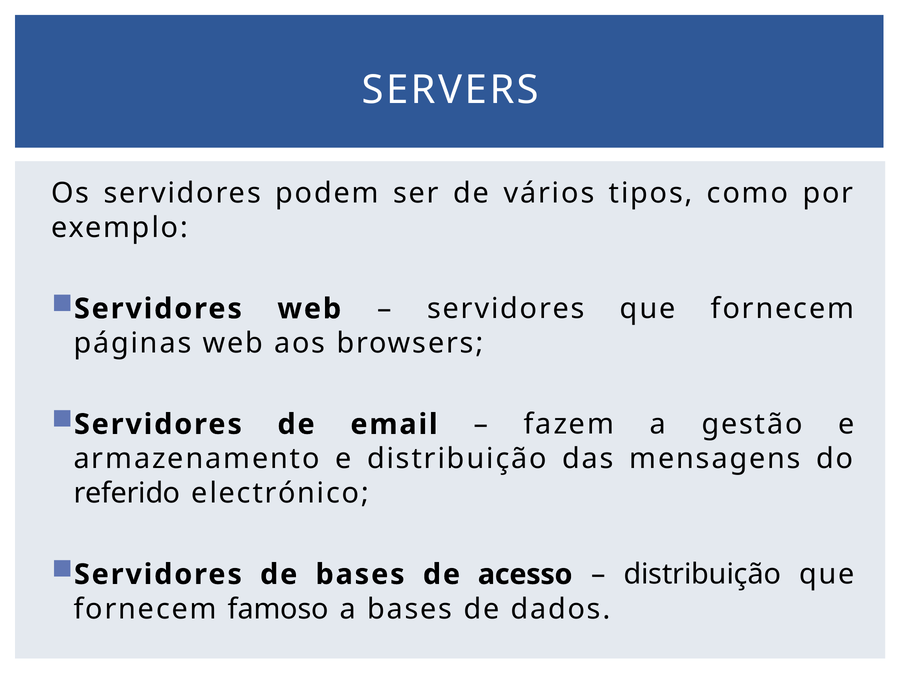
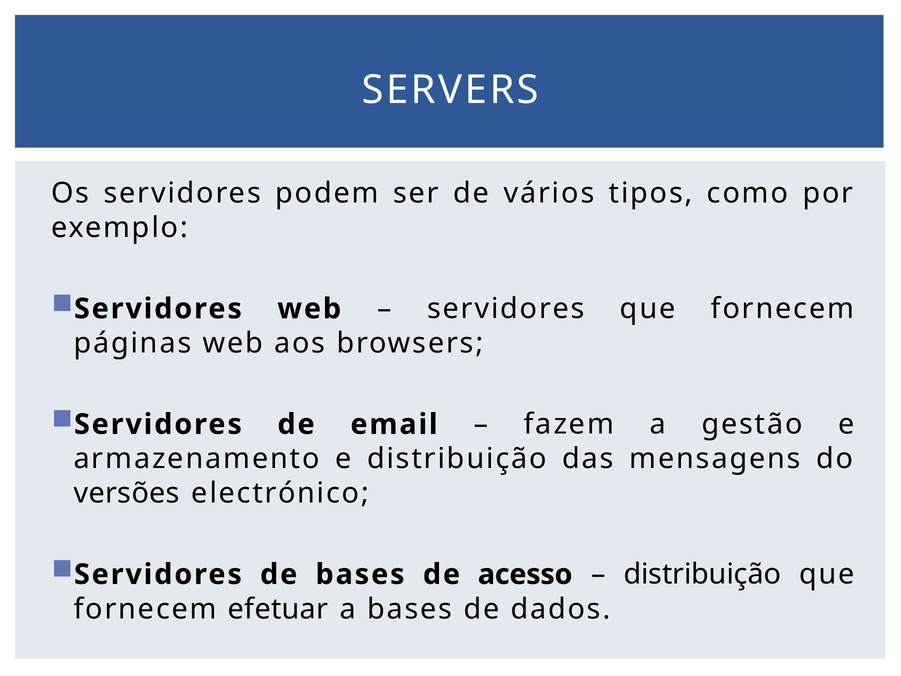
referido: referido -> versões
famoso: famoso -> efetuar
